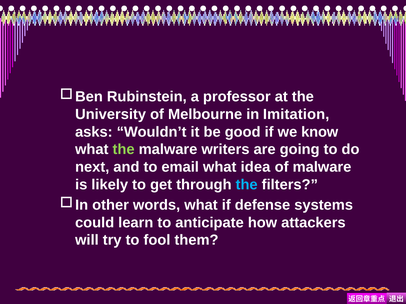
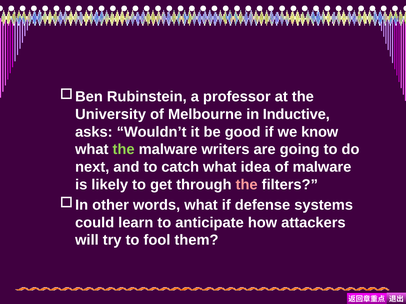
Imitation: Imitation -> Inductive
email: email -> catch
the at (247, 185) colour: light blue -> pink
